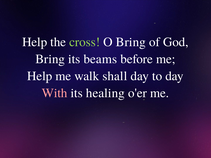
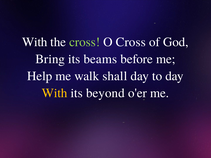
Help at (35, 42): Help -> With
O Bring: Bring -> Cross
With at (55, 93) colour: pink -> yellow
healing: healing -> beyond
